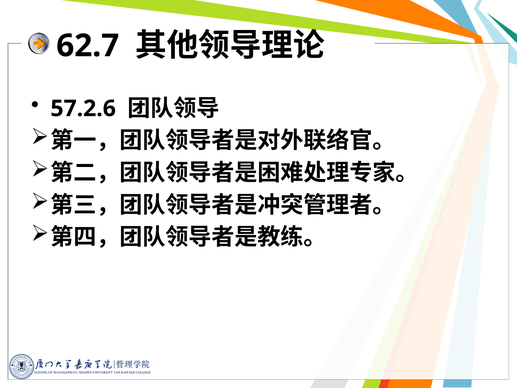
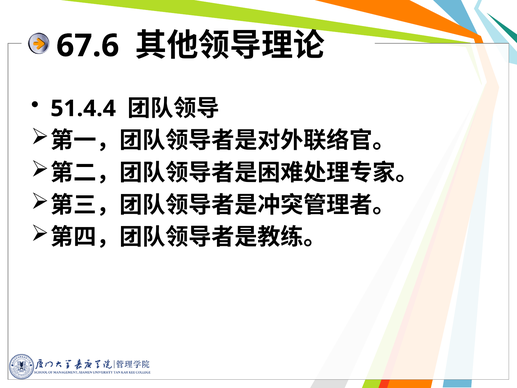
62.7: 62.7 -> 67.6
57.2.6: 57.2.6 -> 51.4.4
